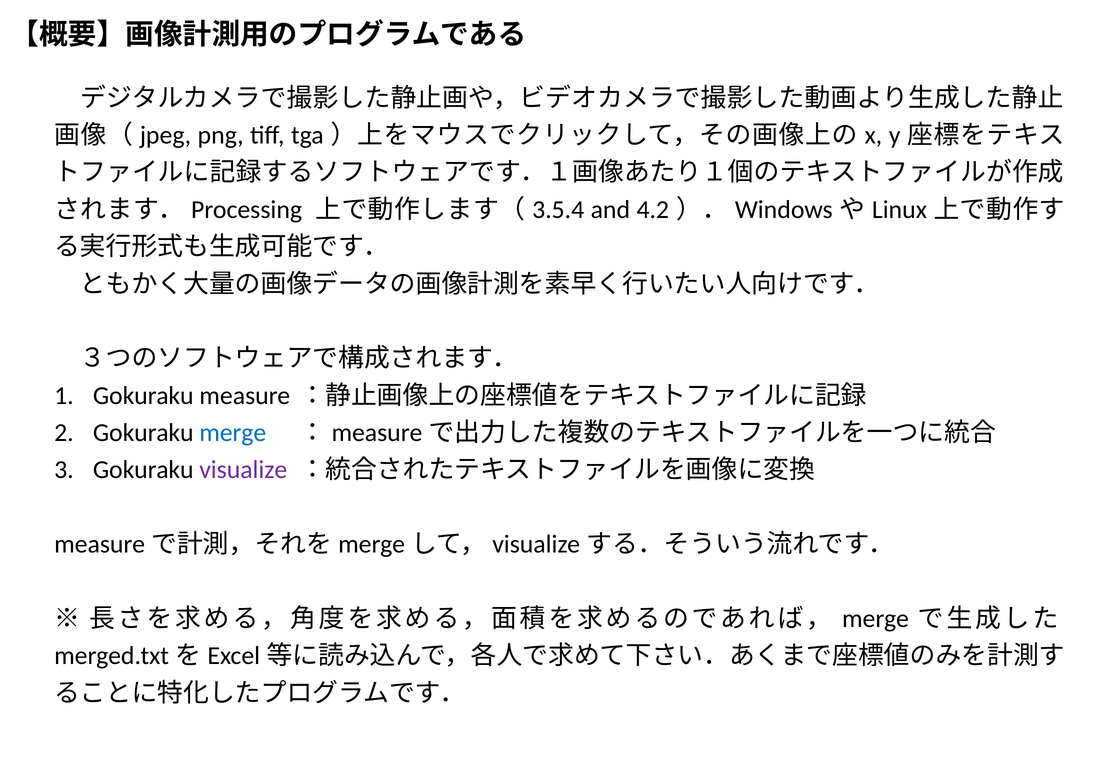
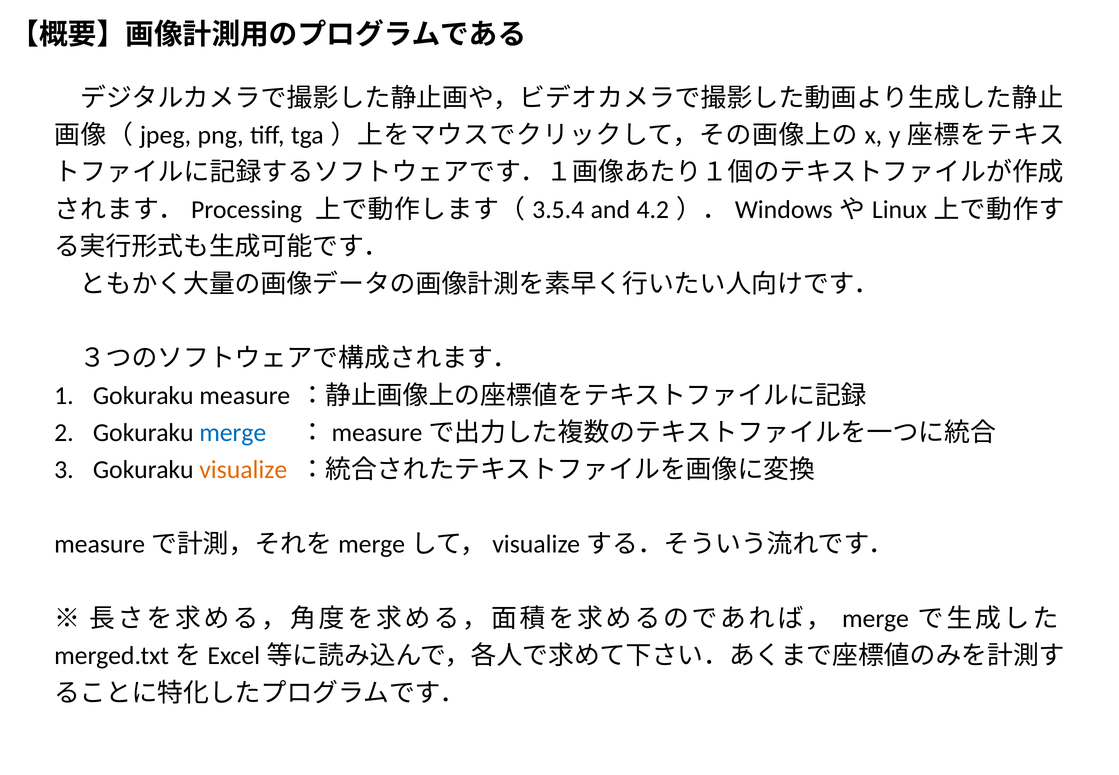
visualize colour: purple -> orange
